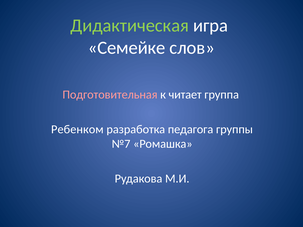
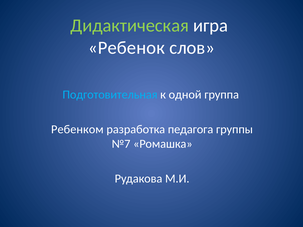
Семейке: Семейке -> Ребенок
Подготовительная colour: pink -> light blue
читает: читает -> одной
